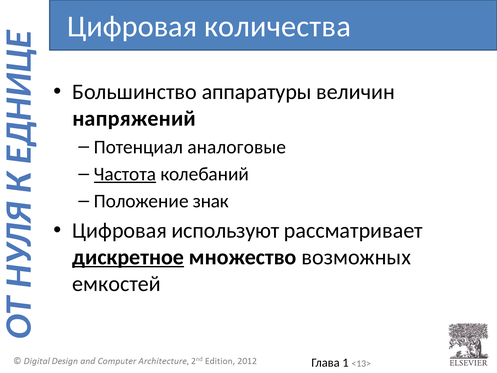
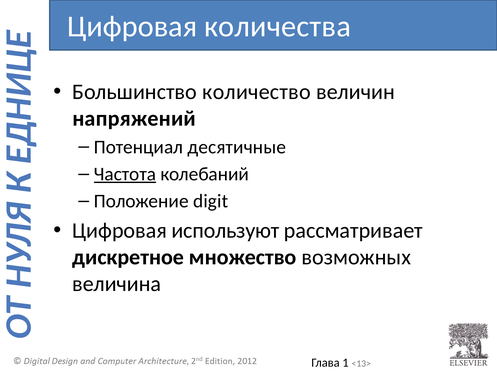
аппаратуры: аппаратуры -> количество
аналоговые: аналоговые -> десятичные
знак: знак -> digit
дискретное underline: present -> none
емкостей: емкостей -> величина
